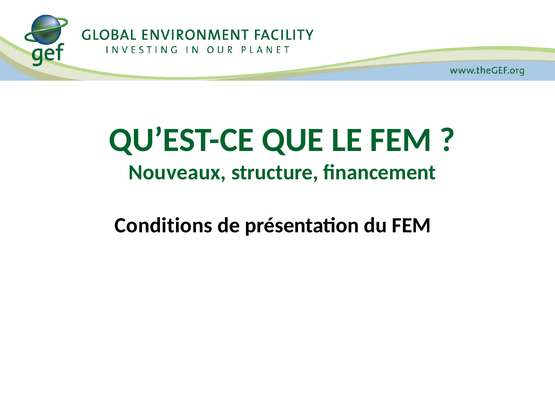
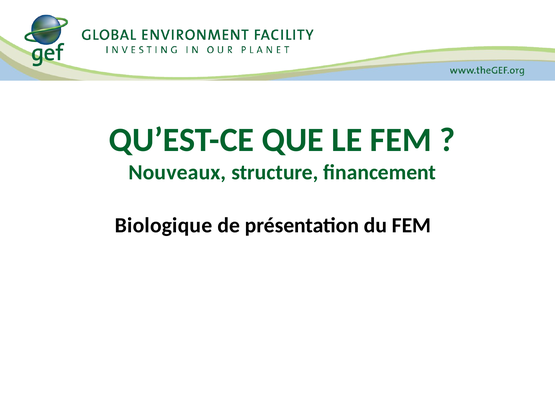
Conditions: Conditions -> Biologique
